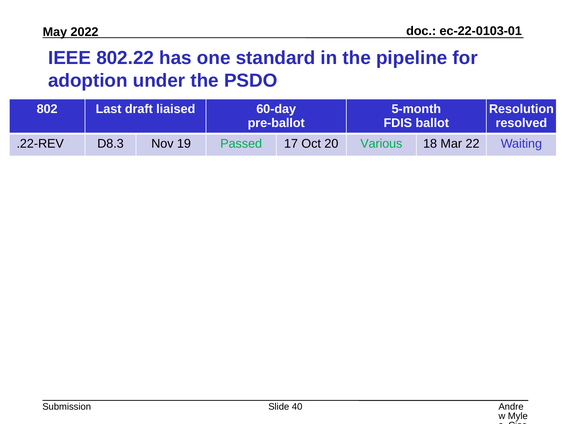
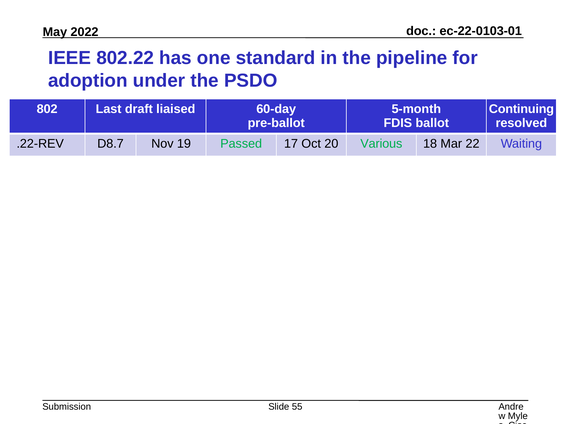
Resolution: Resolution -> Continuing
D8.3: D8.3 -> D8.7
40: 40 -> 55
